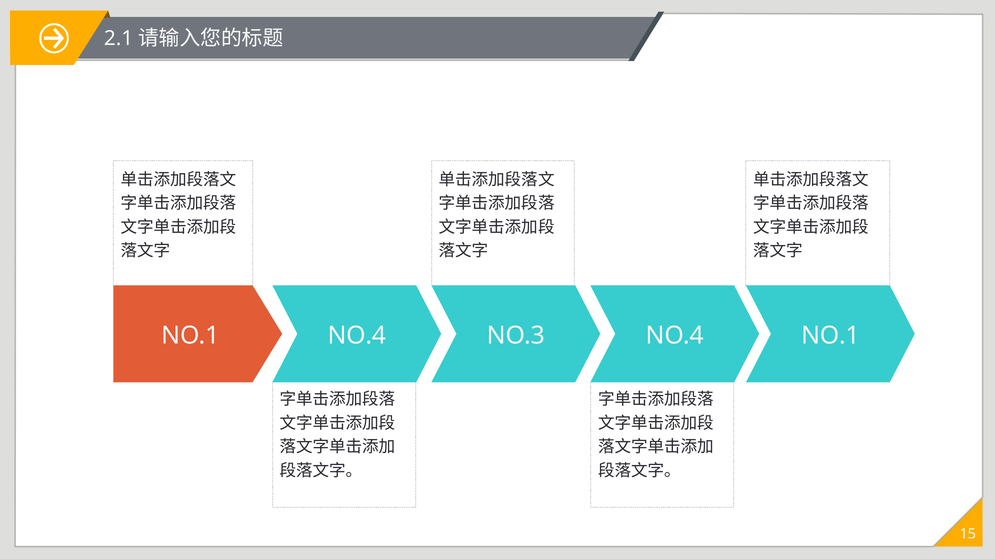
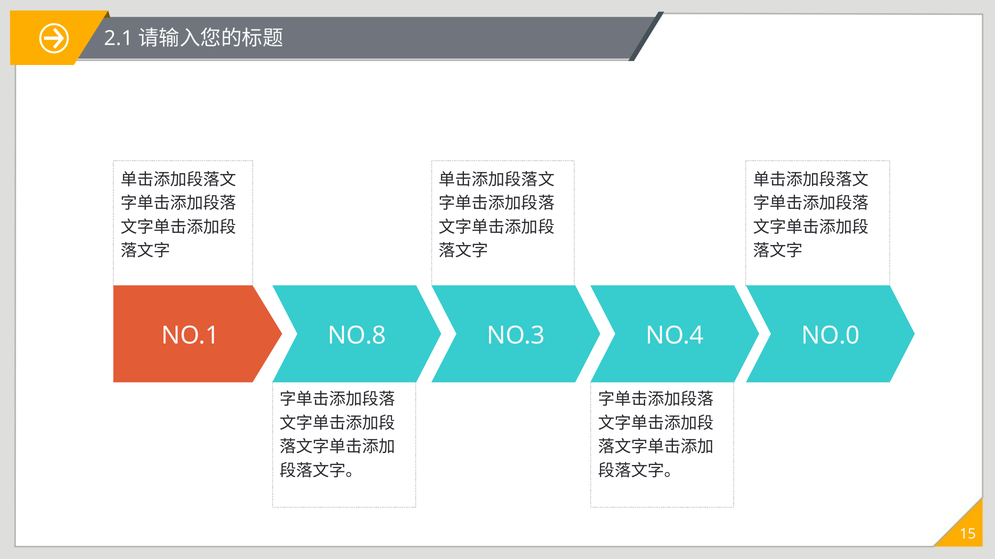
NO.4 at (357, 336): NO.4 -> NO.8
NO.3 NO.4 NO.1: NO.1 -> NO.0
